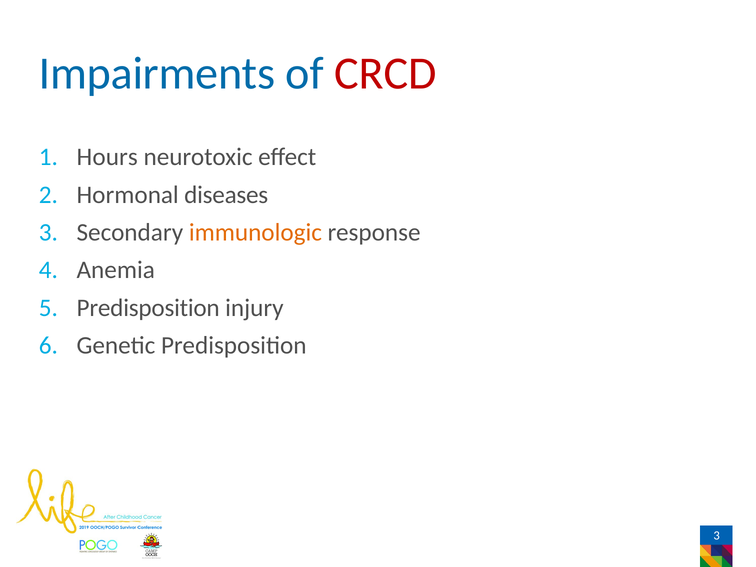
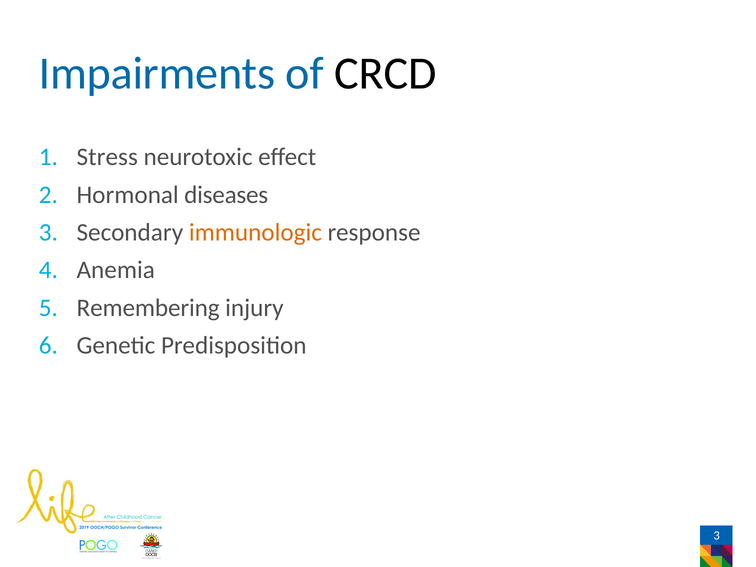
CRCD colour: red -> black
Hours: Hours -> Stress
Predisposition at (148, 308): Predisposition -> Remembering
